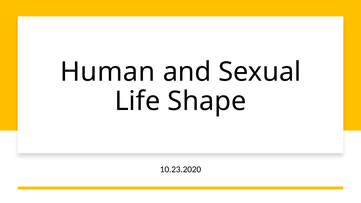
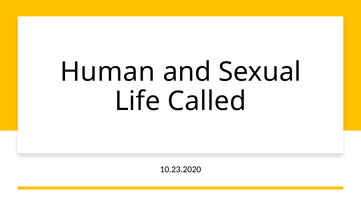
Shape: Shape -> Called
